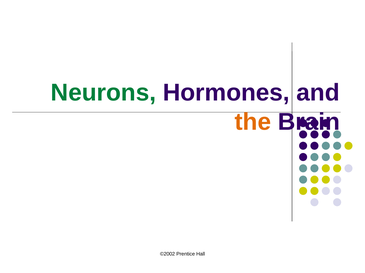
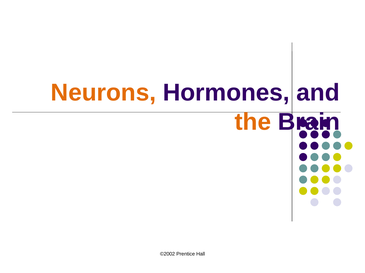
Neurons colour: green -> orange
